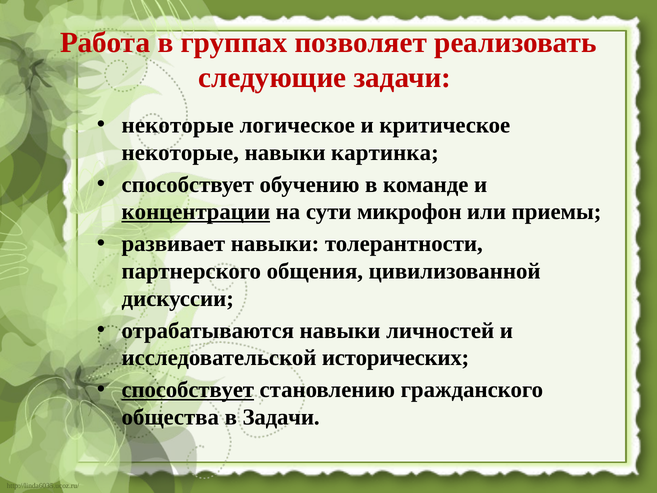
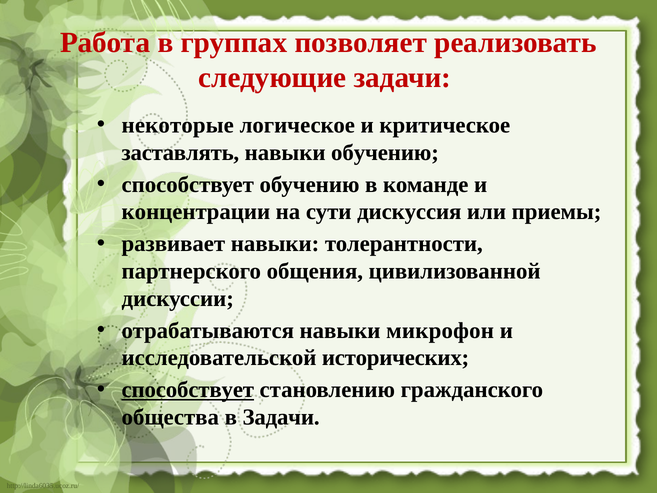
некоторые at (180, 153): некоторые -> заставлять
навыки картинка: картинка -> обучению
концентрации underline: present -> none
микрофон: микрофон -> дискуссия
личностей: личностей -> микрофон
